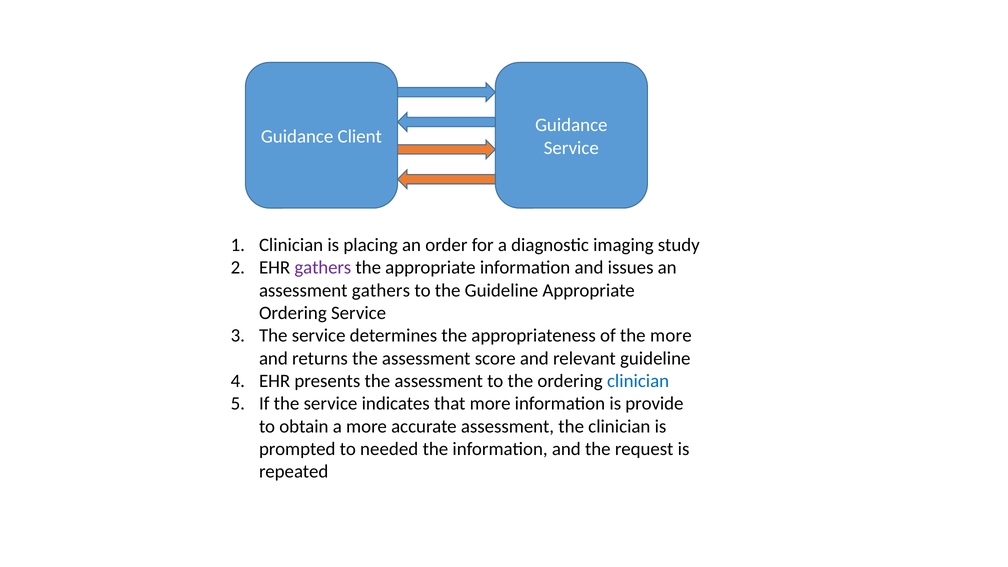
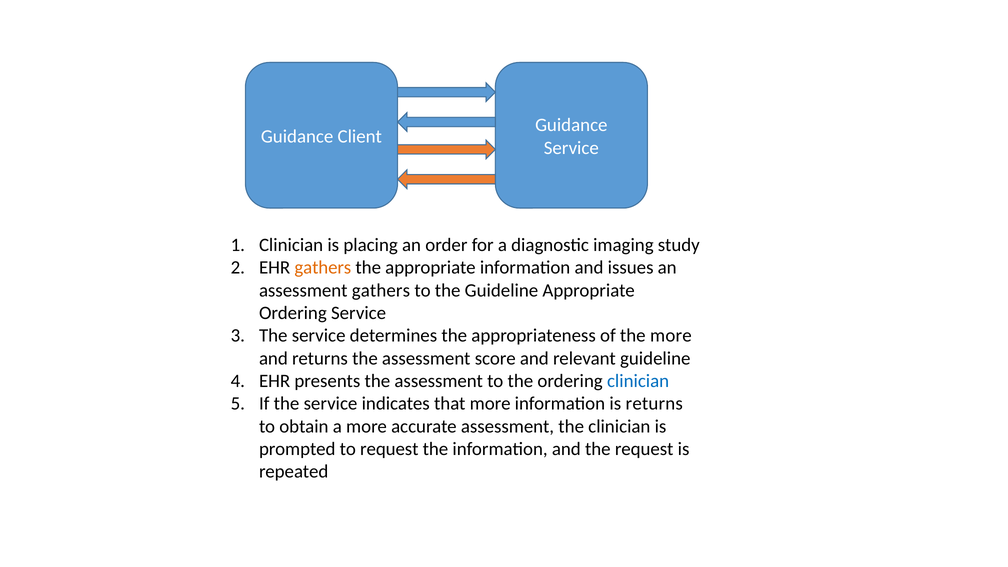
gathers at (323, 268) colour: purple -> orange
is provide: provide -> returns
to needed: needed -> request
